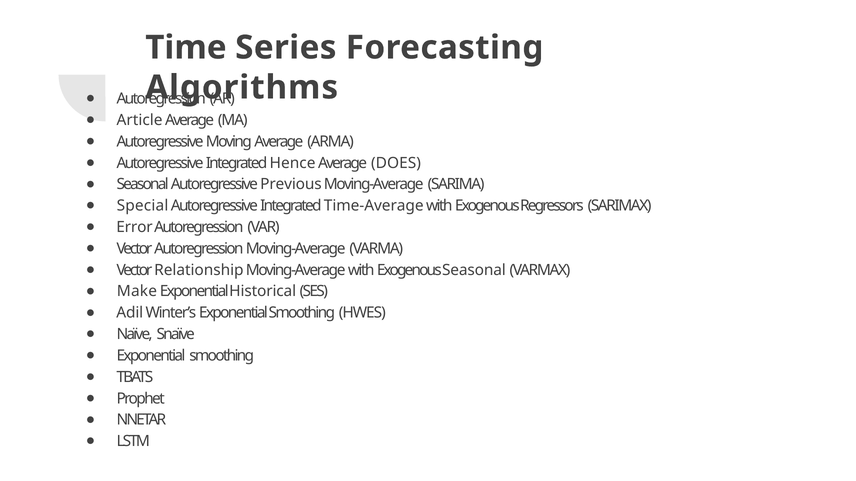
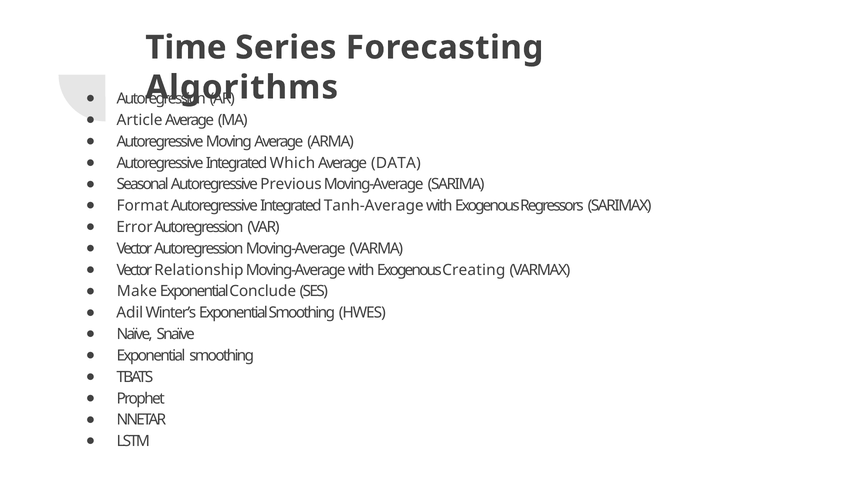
Hence: Hence -> Which
DOES: DOES -> DATA
Special: Special -> Format
Time-Average: Time-Average -> Tanh-Average
Exogenous Seasonal: Seasonal -> Creating
Historical: Historical -> Conclude
